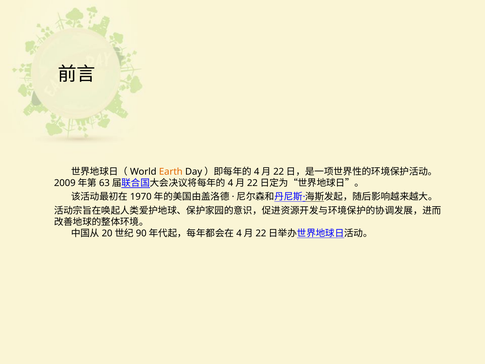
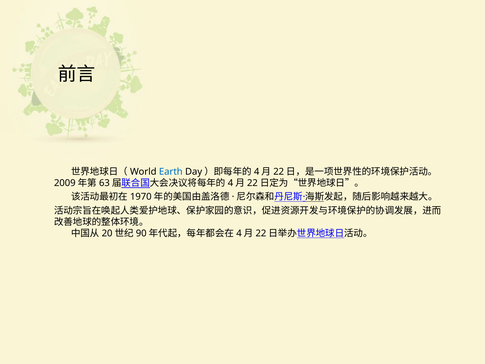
Earth colour: orange -> blue
